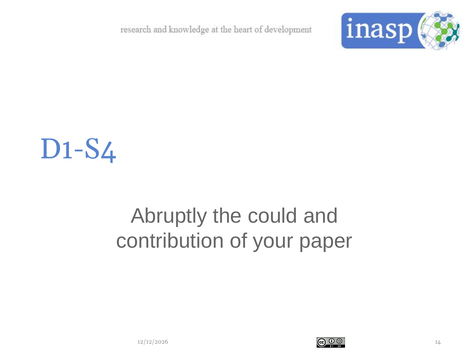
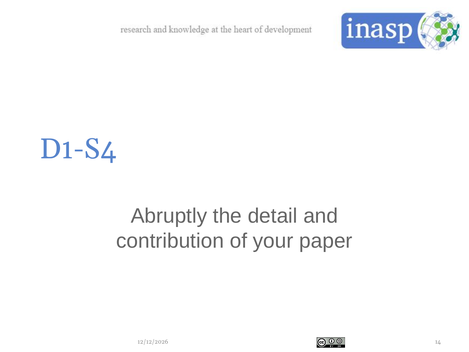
could: could -> detail
